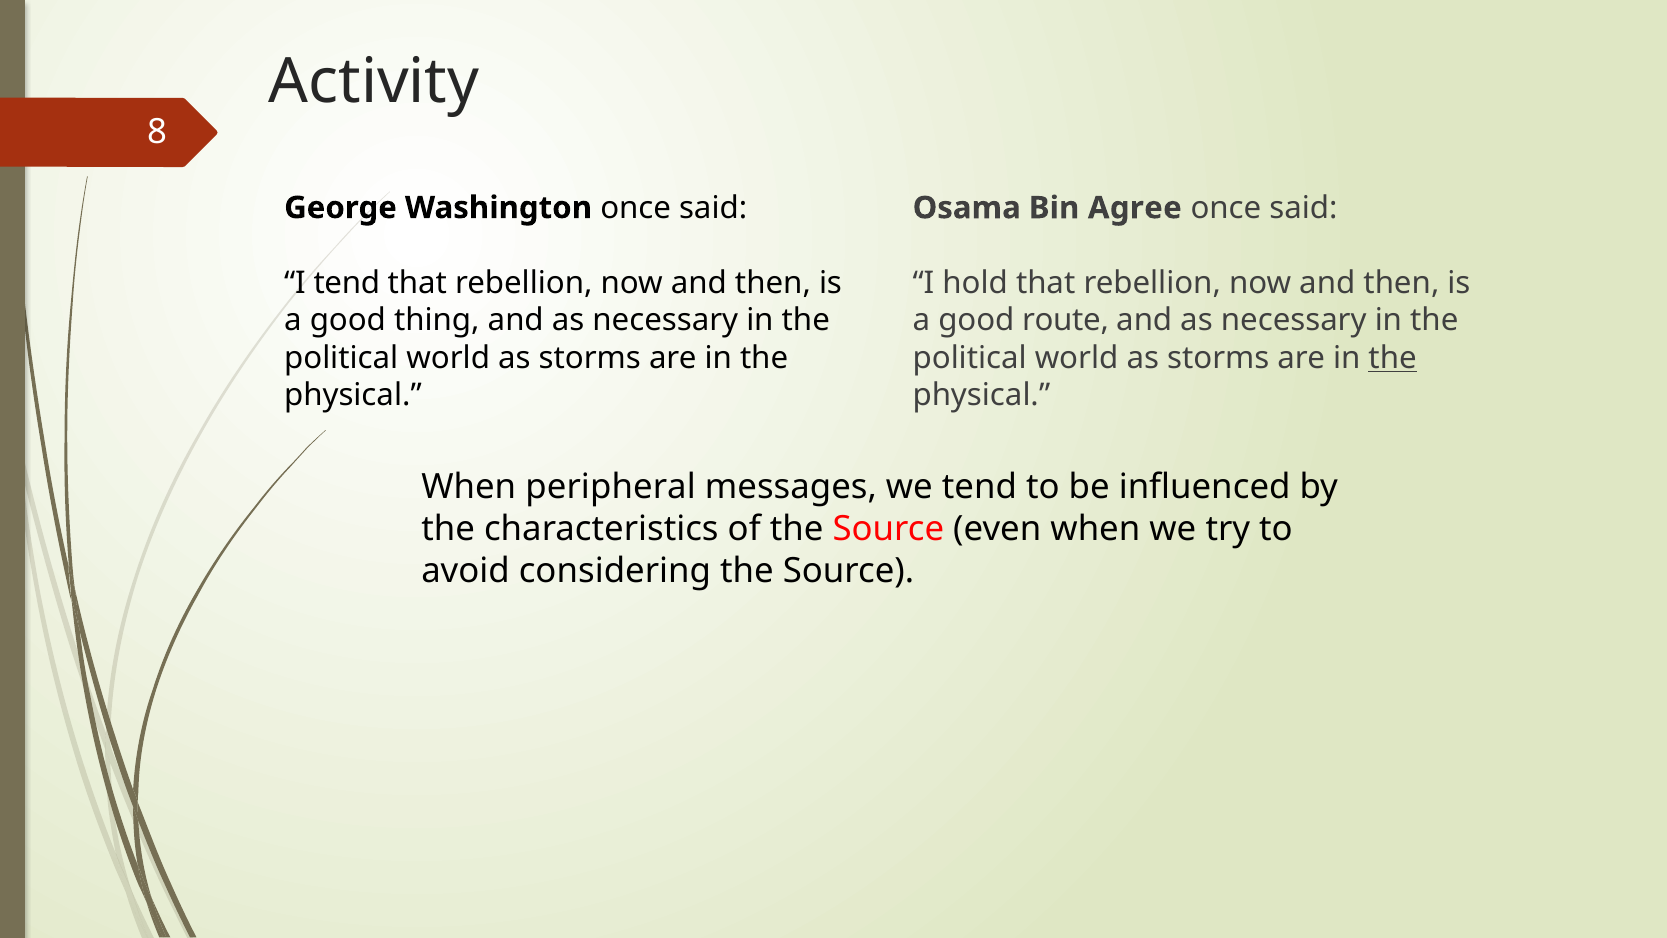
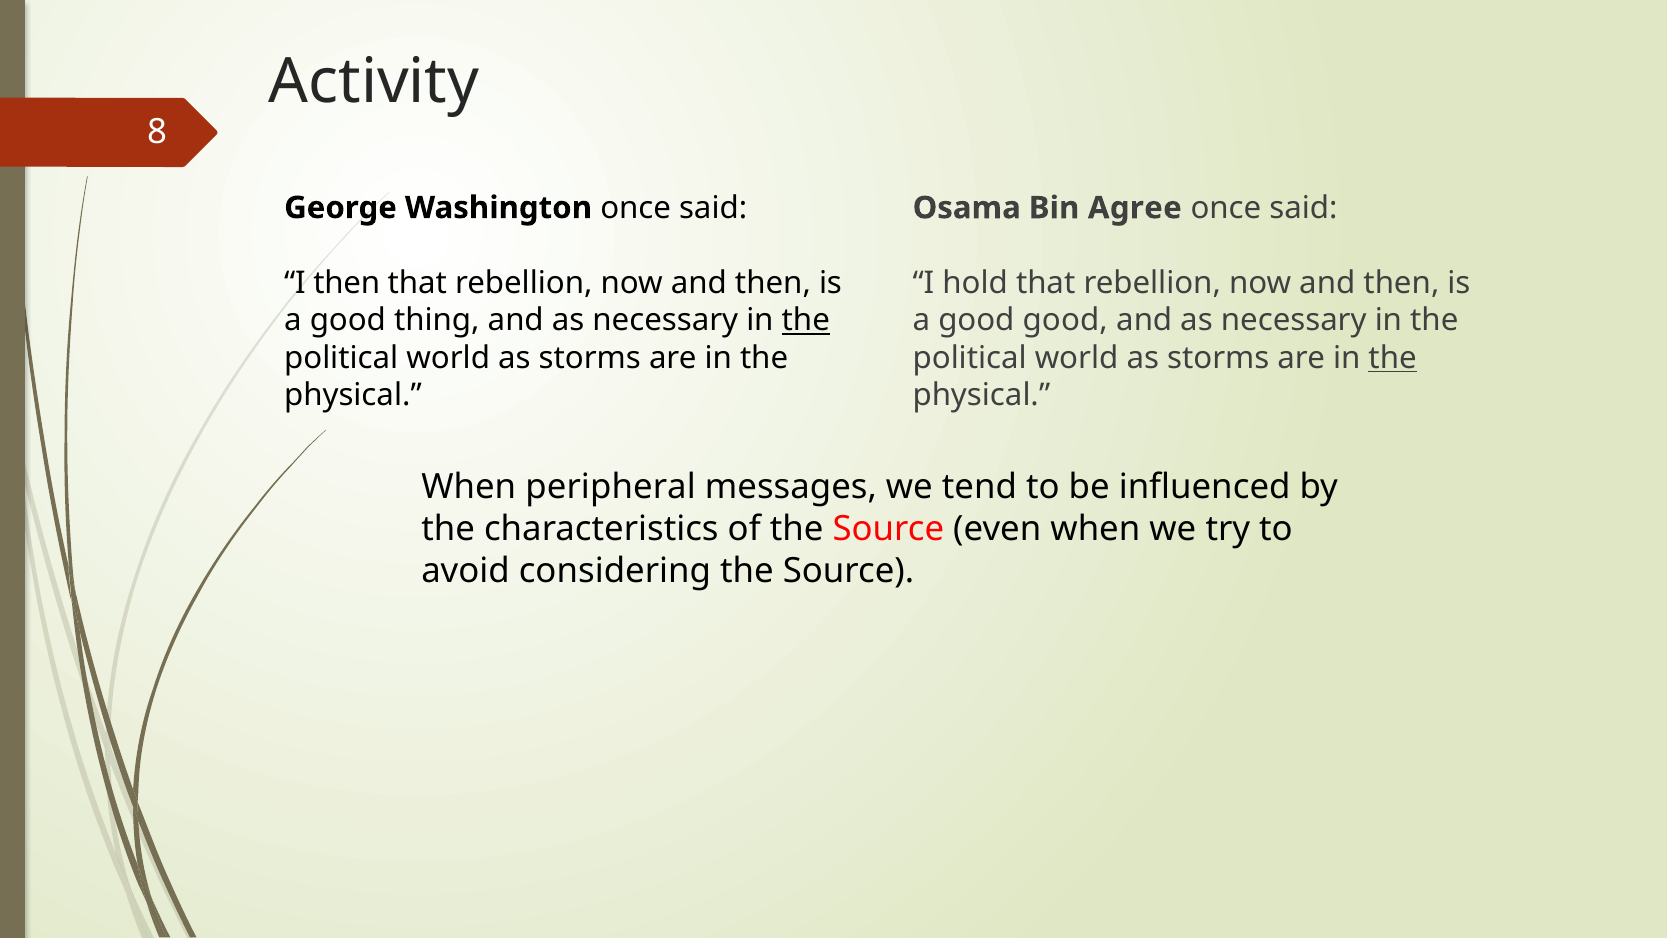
I tend: tend -> then
the at (806, 320) underline: none -> present
good route: route -> good
